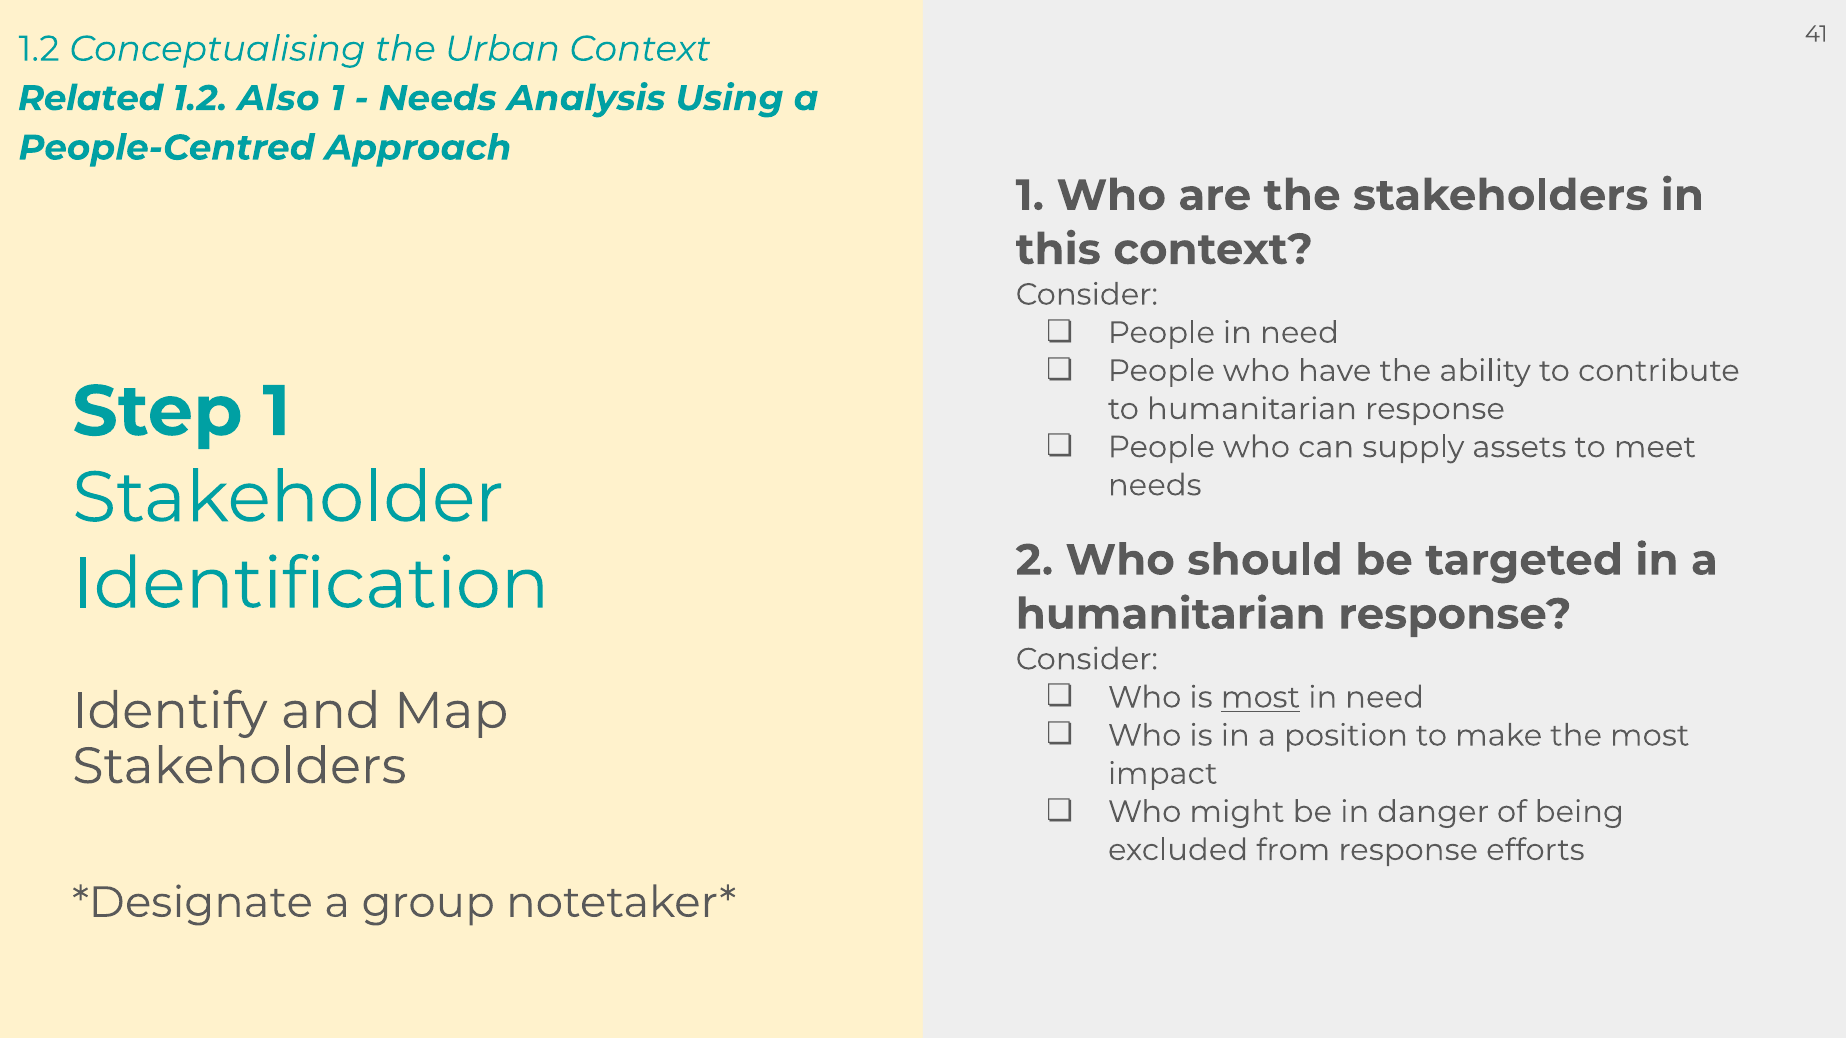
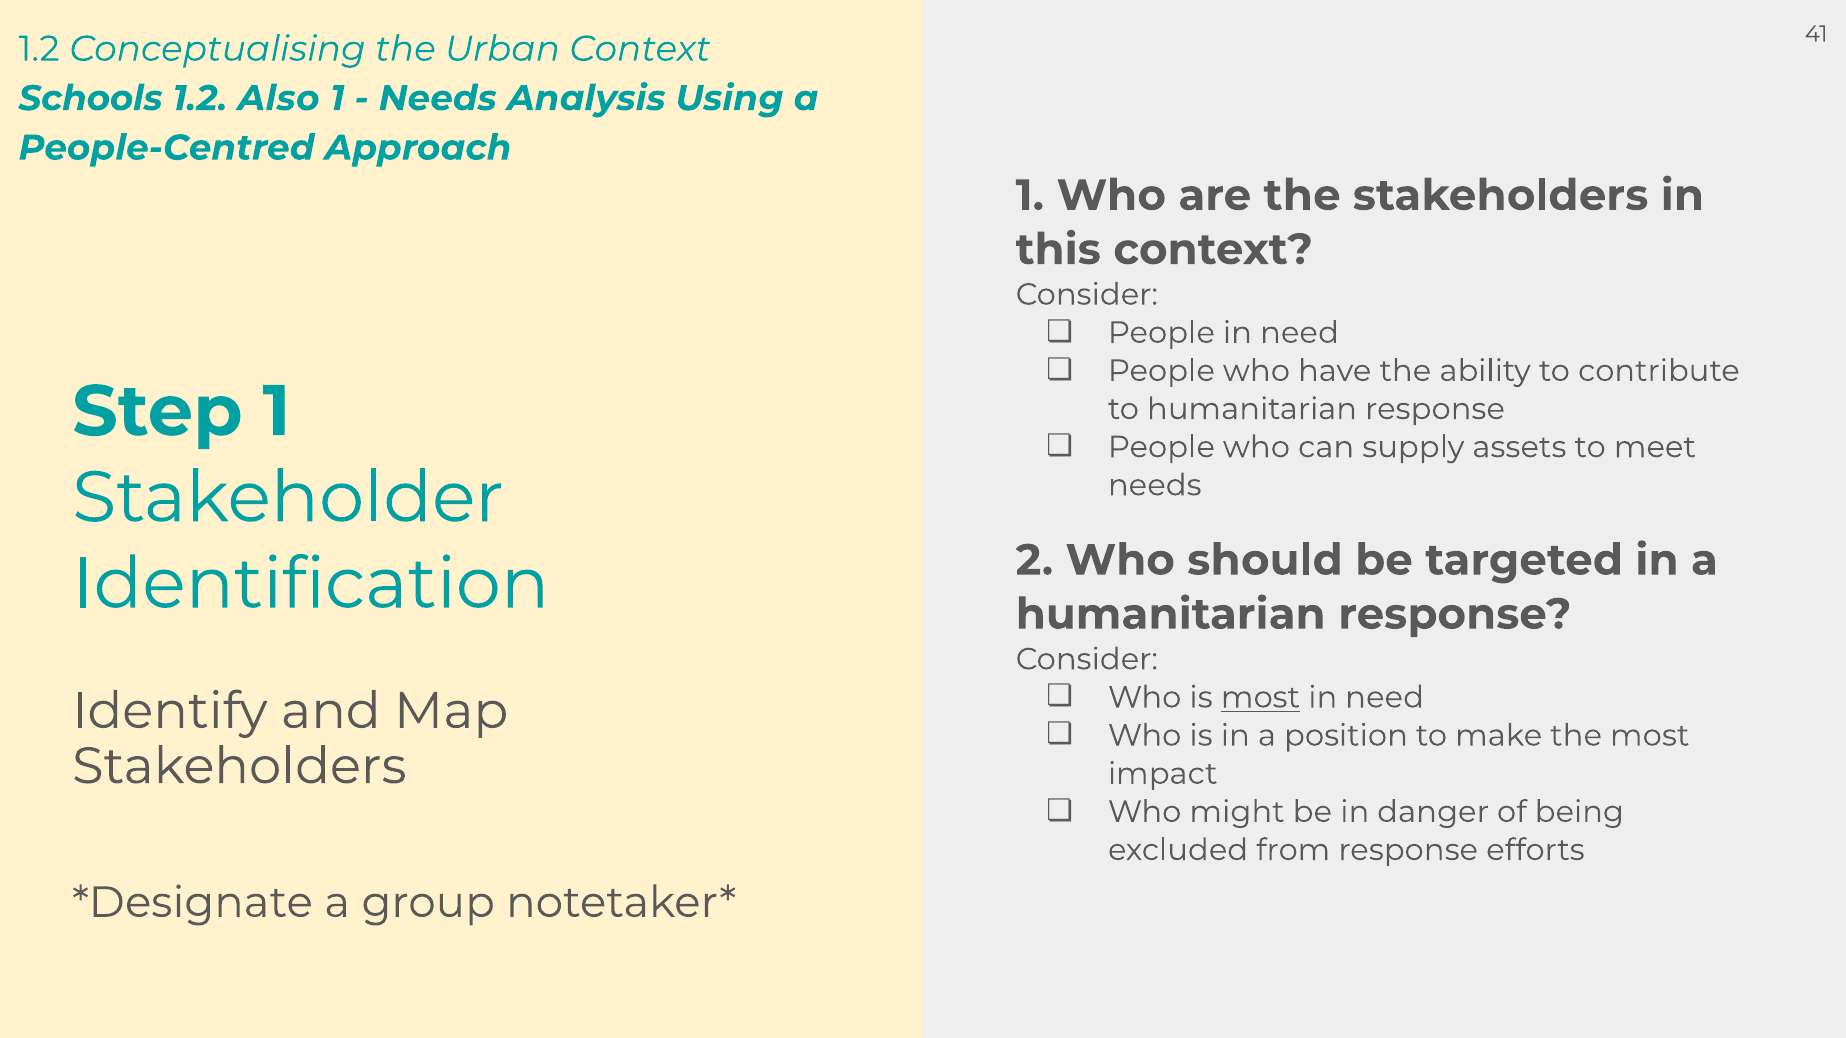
Related: Related -> Schools
